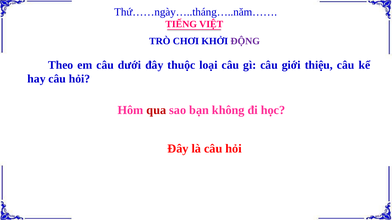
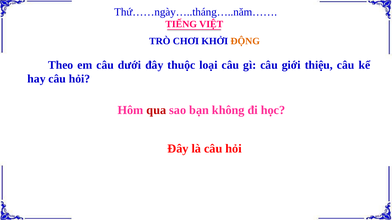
ĐỘNG colour: purple -> orange
